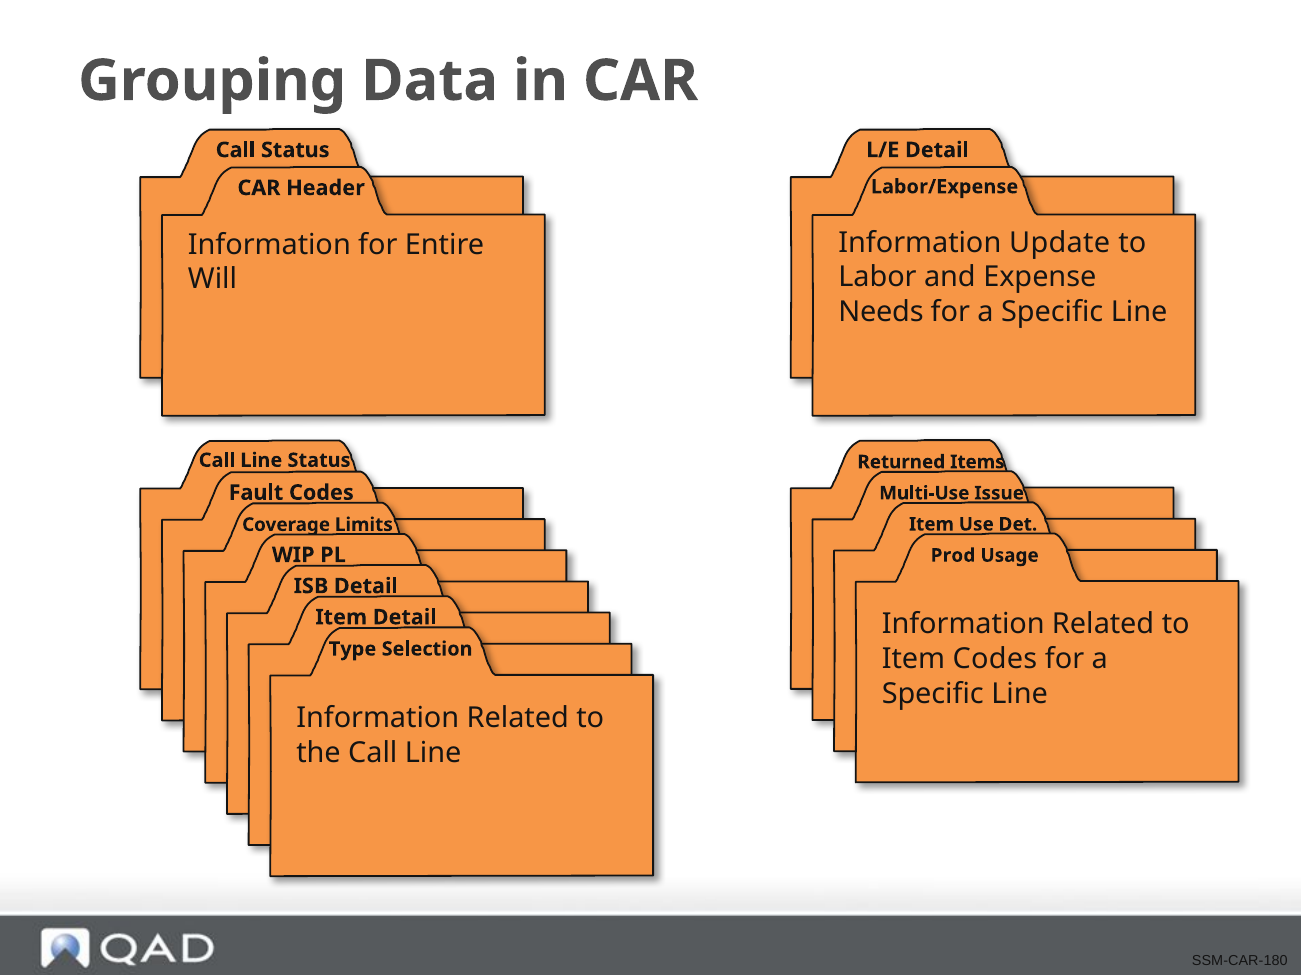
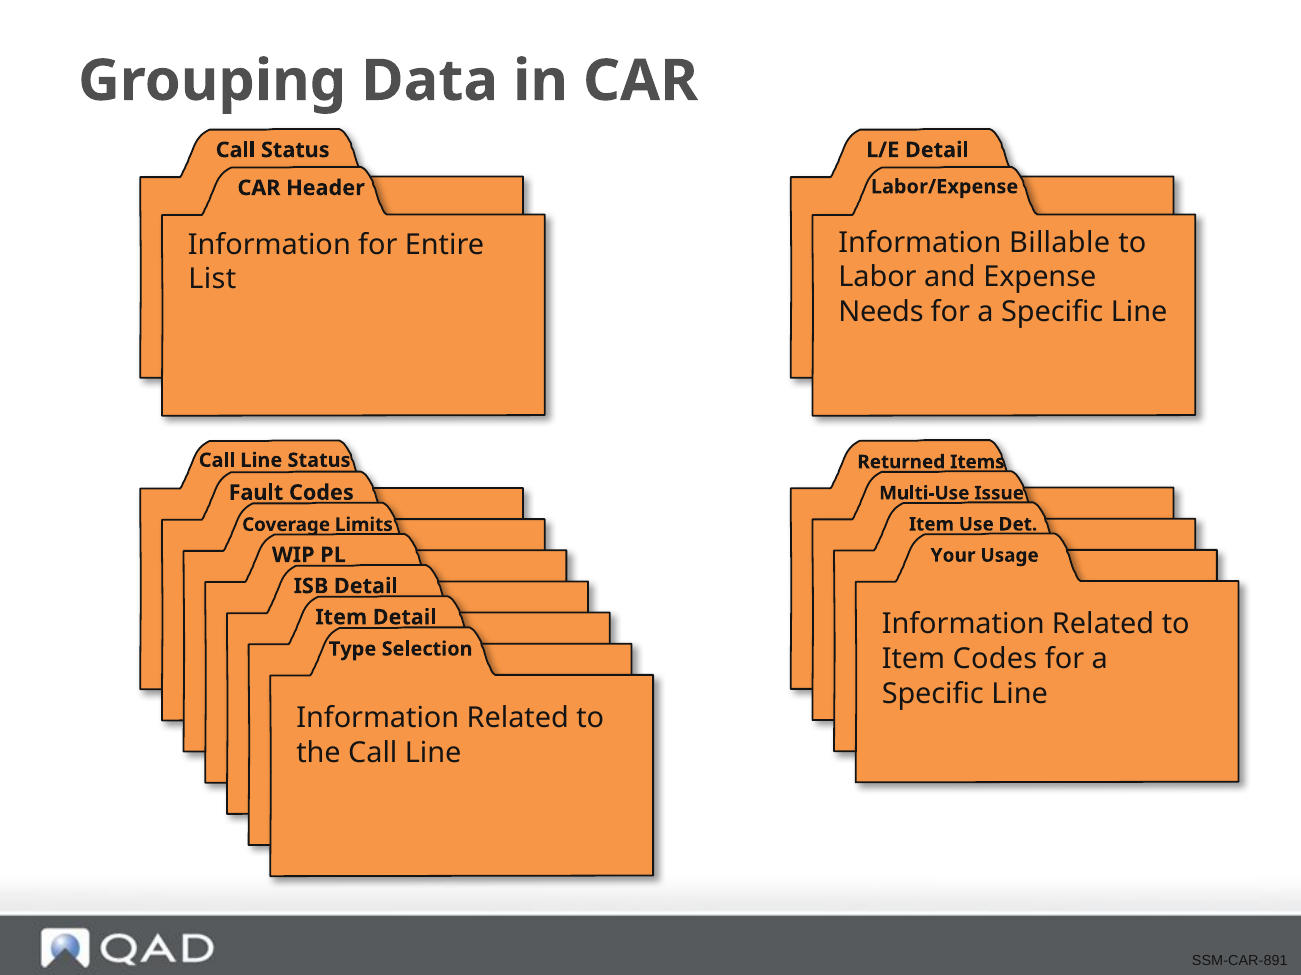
Update: Update -> Billable
Will: Will -> List
Prod: Prod -> Your
SSM-CAR-180: SSM-CAR-180 -> SSM-CAR-891
